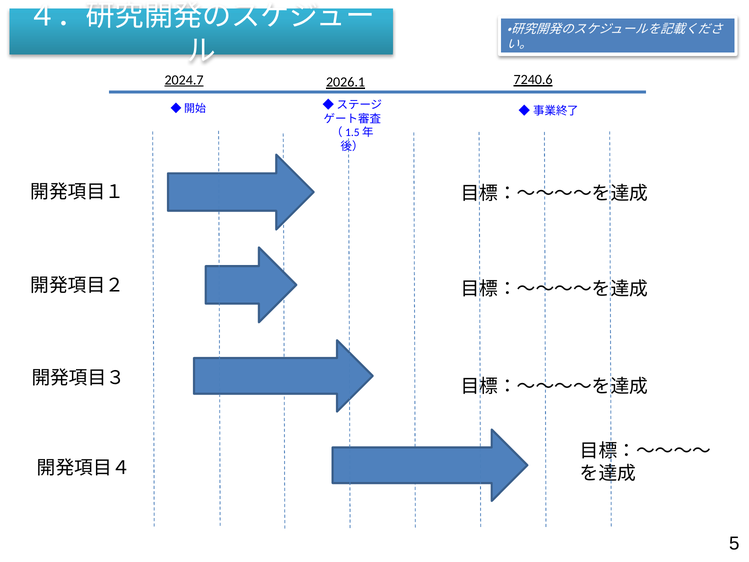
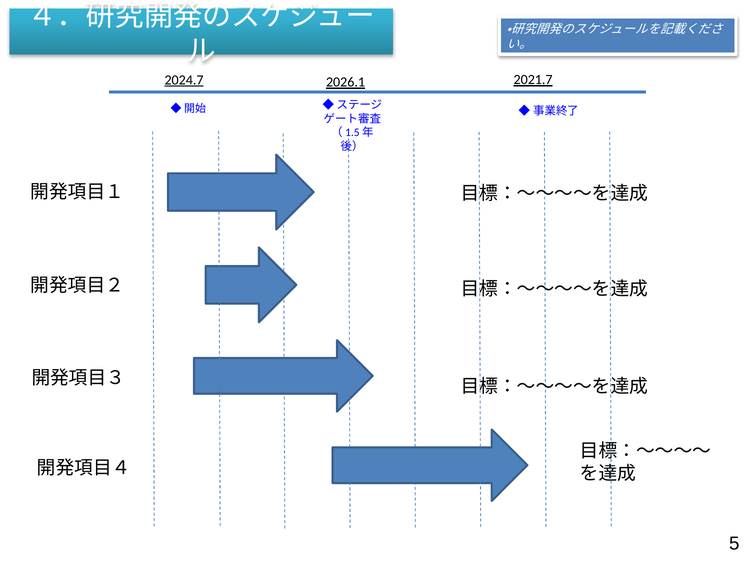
7240.6: 7240.6 -> 2021.7
